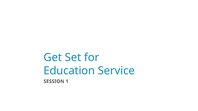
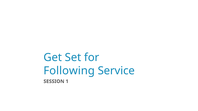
Education: Education -> Following
